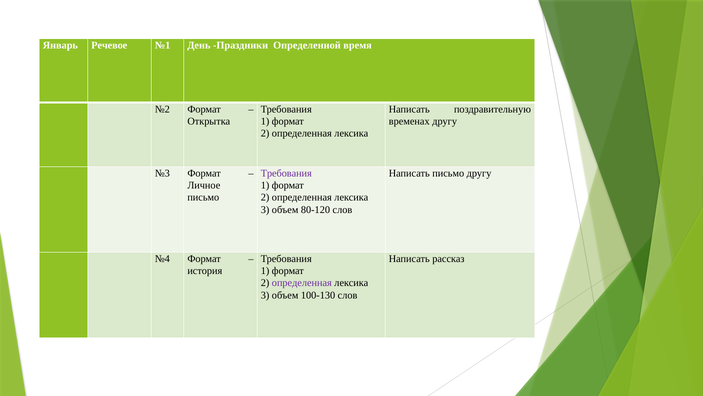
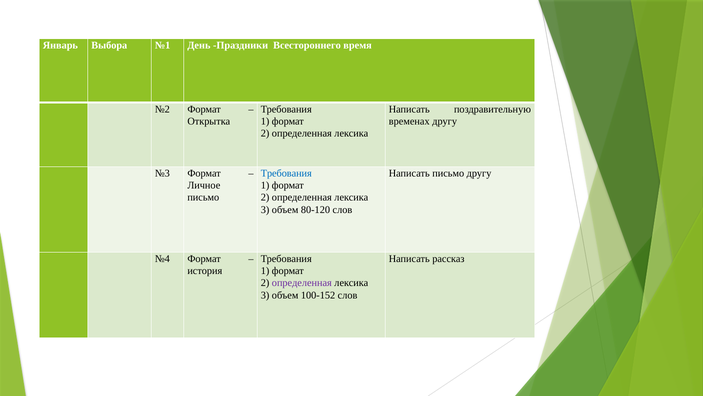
Речевое: Речевое -> Выбора
Определенной: Определенной -> Всестороннего
Требования at (286, 173) colour: purple -> blue
100-130: 100-130 -> 100-152
